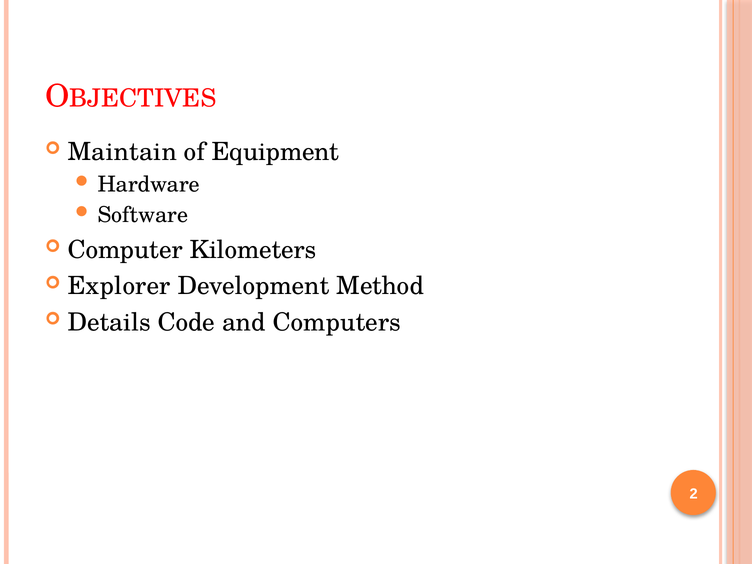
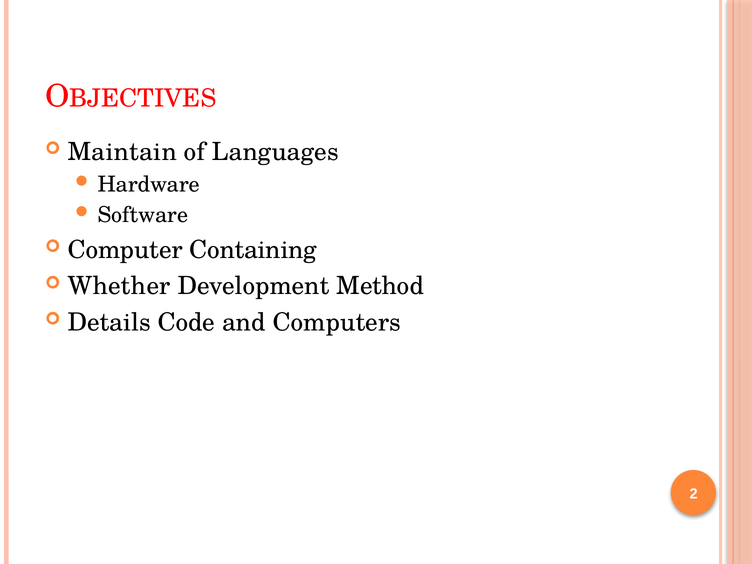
Equipment: Equipment -> Languages
Kilometers: Kilometers -> Containing
Explorer: Explorer -> Whether
